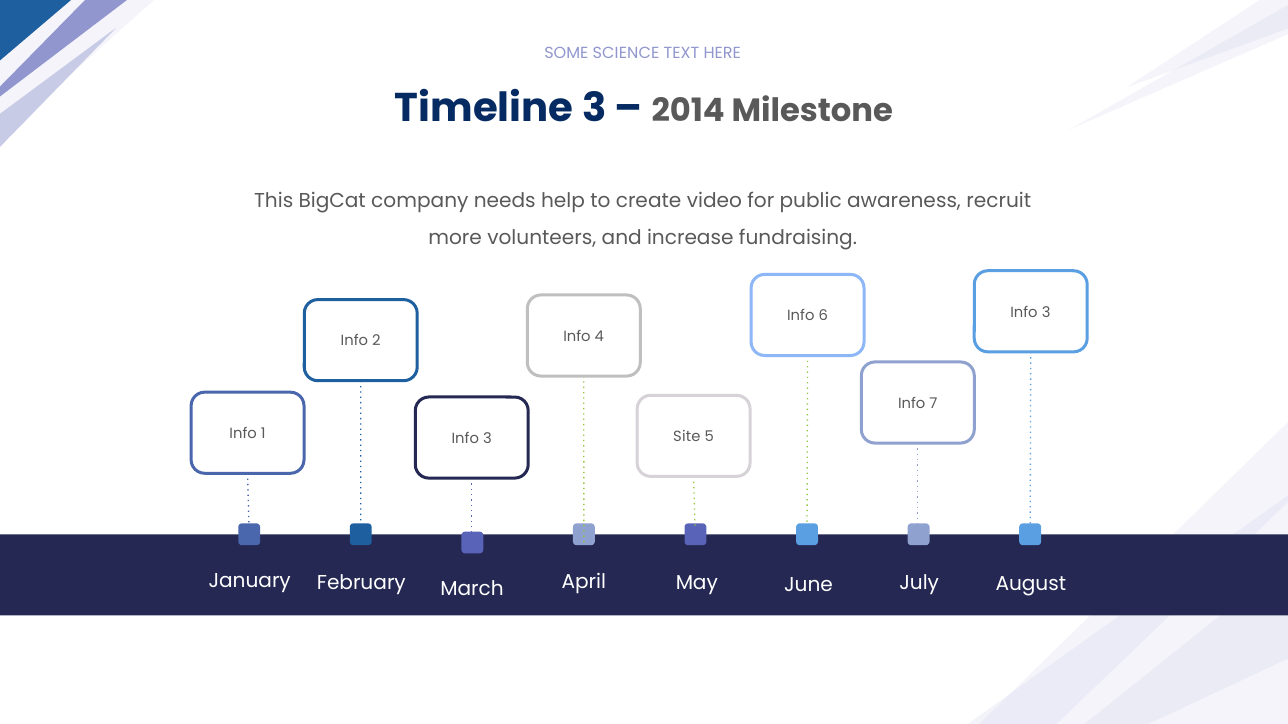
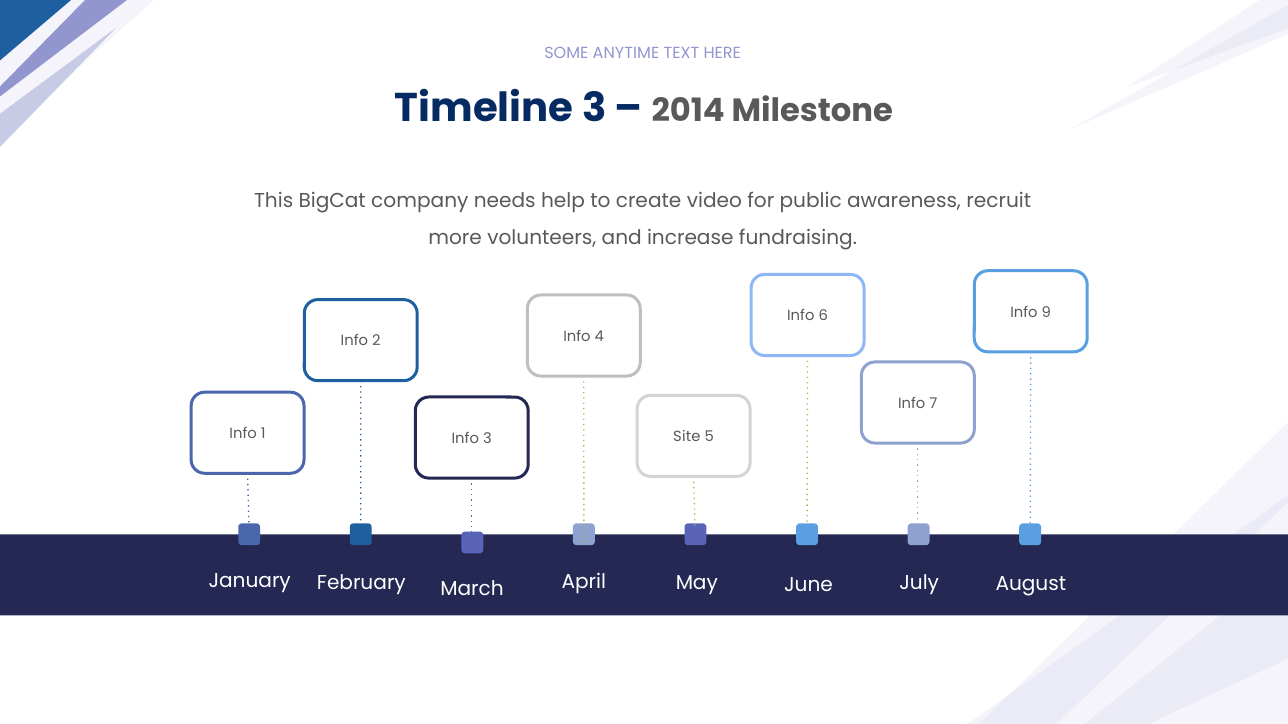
SCIENCE: SCIENCE -> ANYTIME
3 at (1046, 313): 3 -> 9
